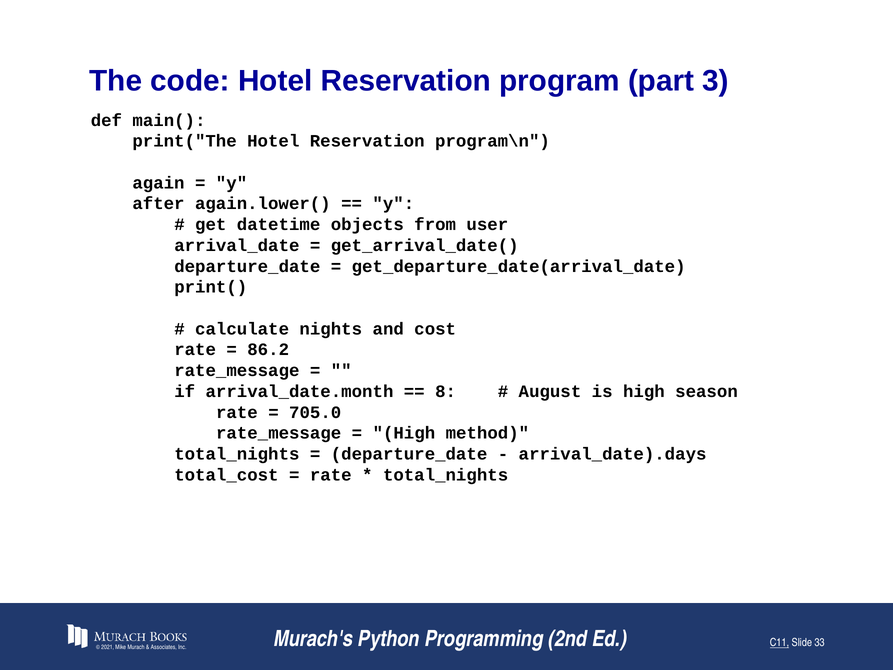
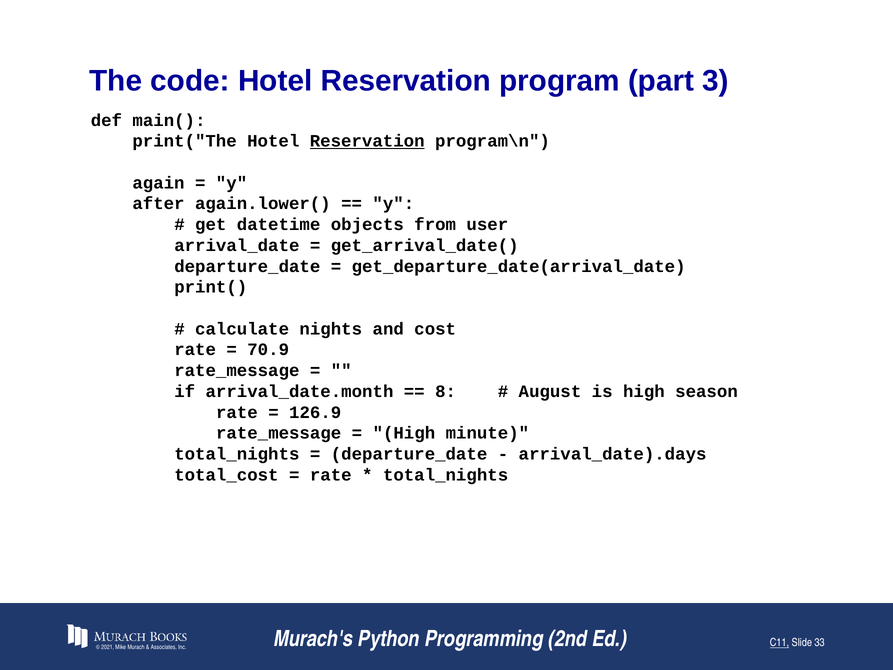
Reservation at (367, 141) underline: none -> present
86.2: 86.2 -> 70.9
705.0: 705.0 -> 126.9
method: method -> minute
